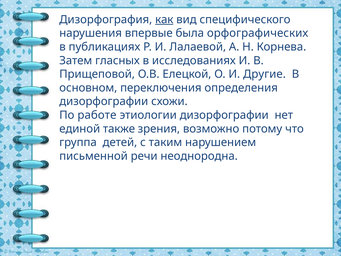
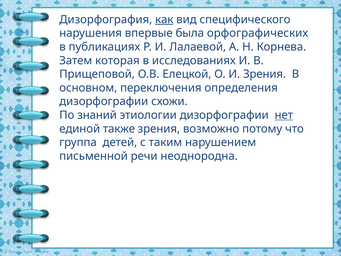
гласных: гласных -> которая
И Другие: Другие -> Зрения
работе: работе -> знаний
нет underline: none -> present
